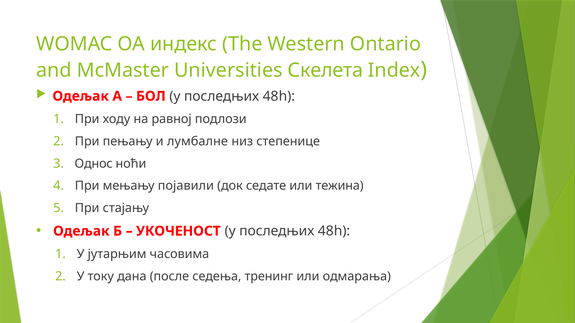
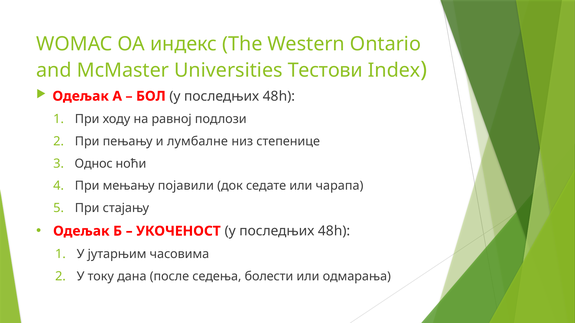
Скелета: Скелета -> Тестови
тежина: тежина -> чарапа
тренинг: тренинг -> болести
